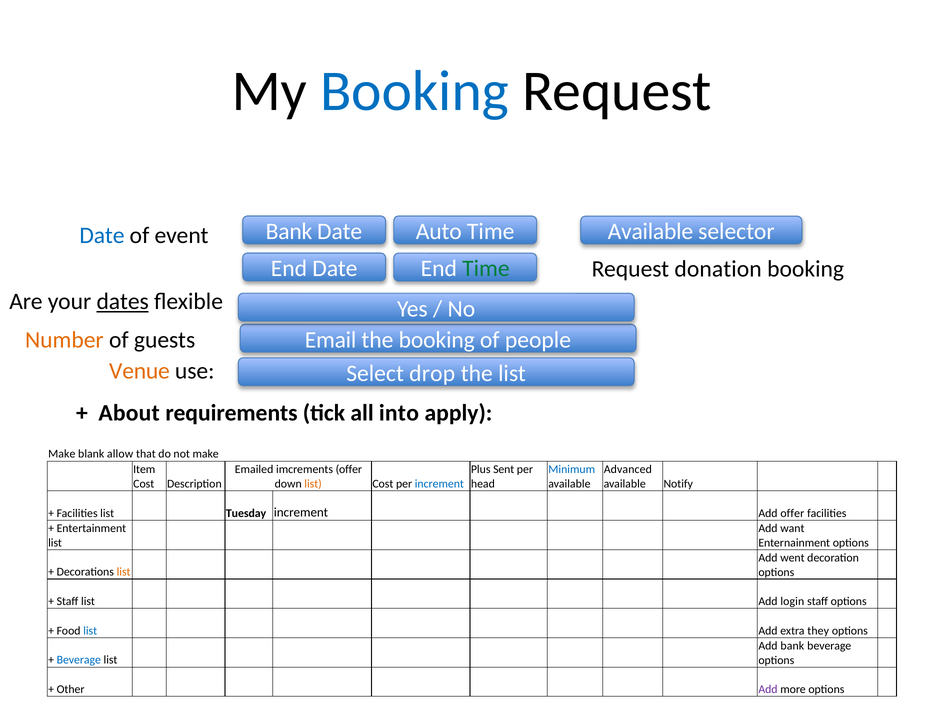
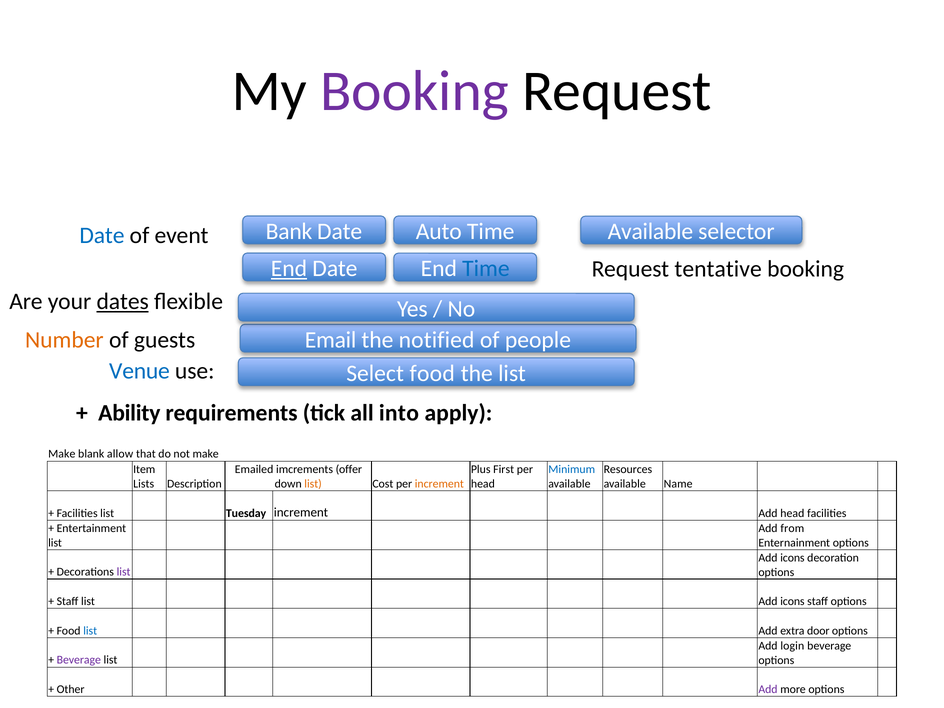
Booking at (415, 91) colour: blue -> purple
End at (289, 269) underline: none -> present
Time at (486, 269) colour: green -> blue
donation: donation -> tentative
the booking: booking -> notified
Venue colour: orange -> blue
Select drop: drop -> food
About: About -> Ability
Sent: Sent -> First
Advanced: Advanced -> Resources
Cost at (144, 484): Cost -> Lists
increment at (439, 484) colour: blue -> orange
Notify: Notify -> Name
Add offer: offer -> head
want: want -> from
went at (792, 558): went -> icons
list at (124, 572) colour: orange -> purple
Staff list Add login: login -> icons
they: they -> door
Add bank: bank -> login
Beverage at (79, 660) colour: blue -> purple
